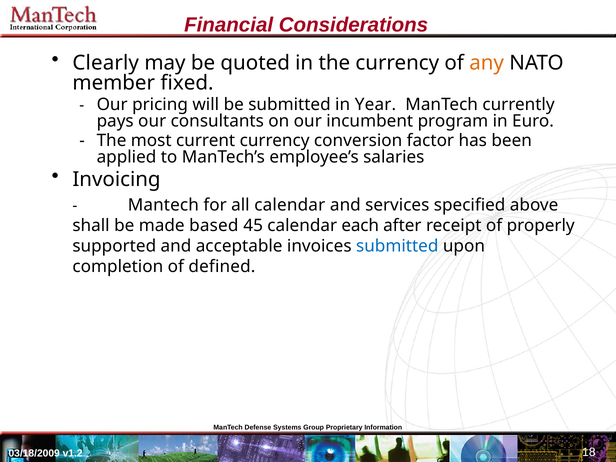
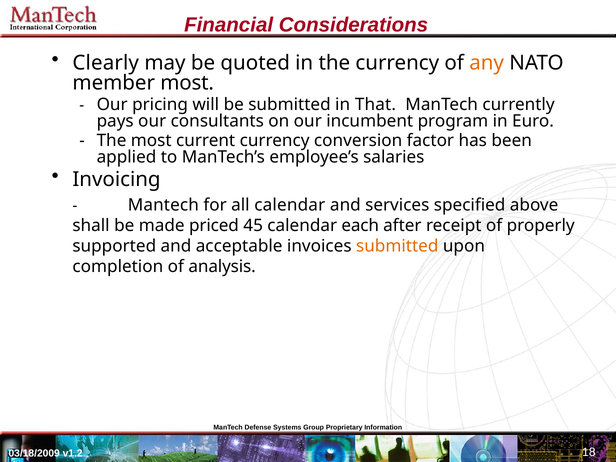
member fixed: fixed -> most
Year: Year -> That
based: based -> priced
submitted at (397, 246) colour: blue -> orange
defined: defined -> analysis
